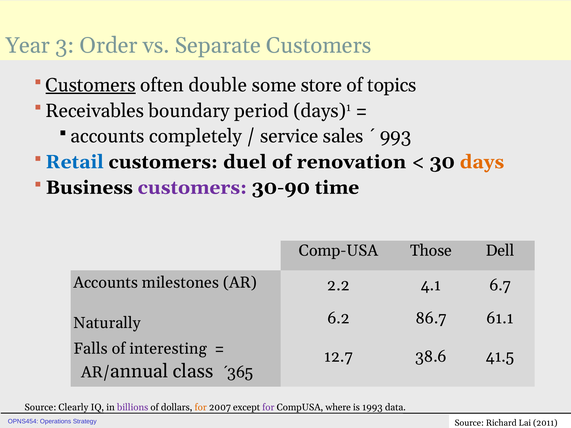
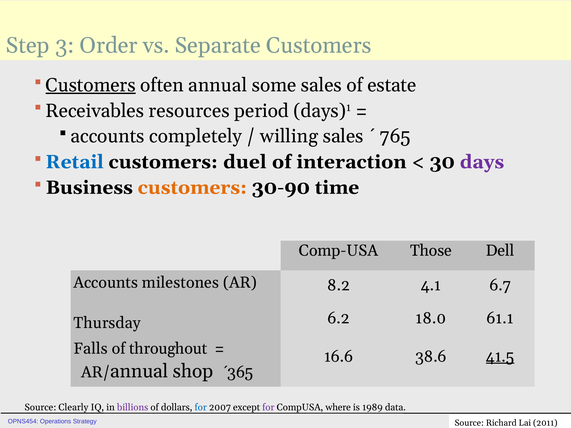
Year: Year -> Step
often double: double -> annual
some store: store -> sales
topics: topics -> estate
boundary: boundary -> resources
service: service -> willing
993: 993 -> 765
renovation: renovation -> interaction
days colour: orange -> purple
customers at (192, 188) colour: purple -> orange
2.2: 2.2 -> 8.2
Naturally: Naturally -> Thursday
86.7: 86.7 -> 18.0
interesting: interesting -> throughout
12.7: 12.7 -> 16.6
41.5 underline: none -> present
class: class -> shop
for at (201, 407) colour: orange -> blue
1993: 1993 -> 1989
